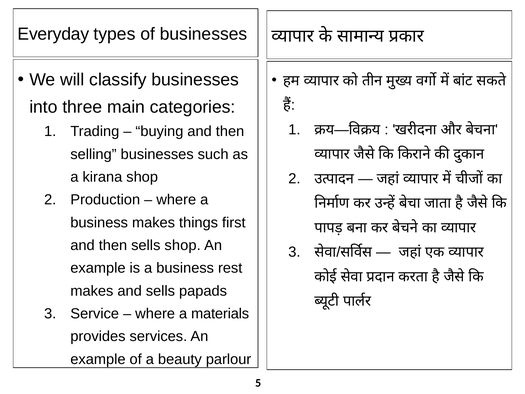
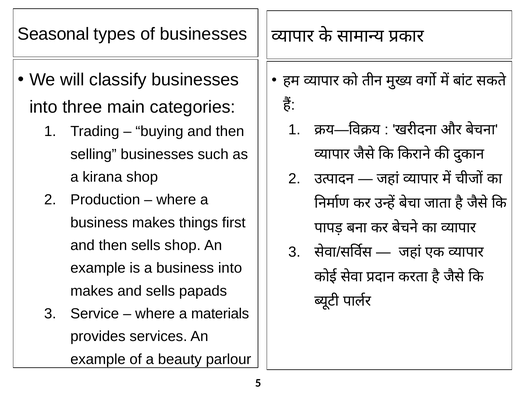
Everyday: Everyday -> Seasonal
business rest: rest -> into
